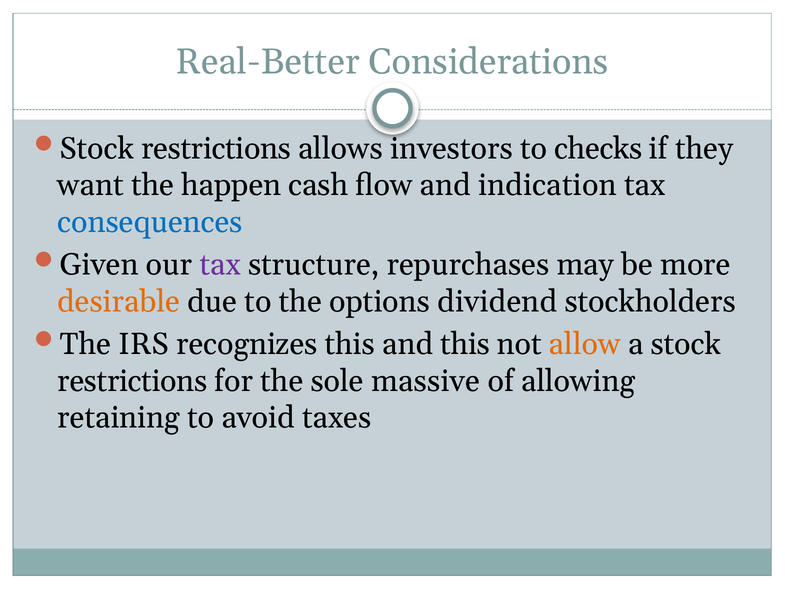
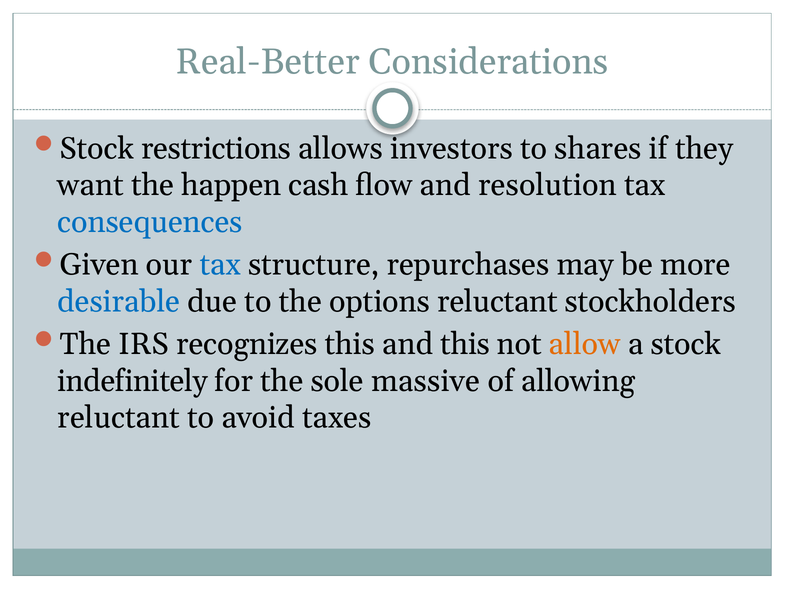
checks: checks -> shares
indication: indication -> resolution
tax at (220, 265) colour: purple -> blue
desirable colour: orange -> blue
options dividend: dividend -> reluctant
restrictions at (132, 381): restrictions -> indefinitely
retaining at (119, 417): retaining -> reluctant
